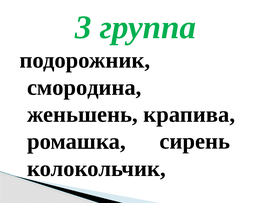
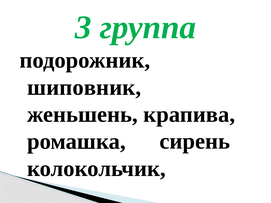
смородина: смородина -> шиповник
